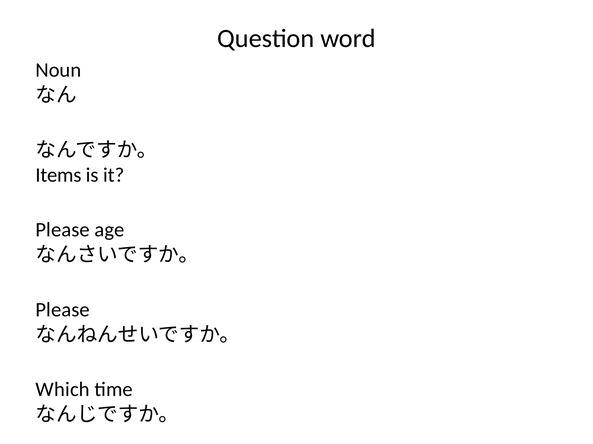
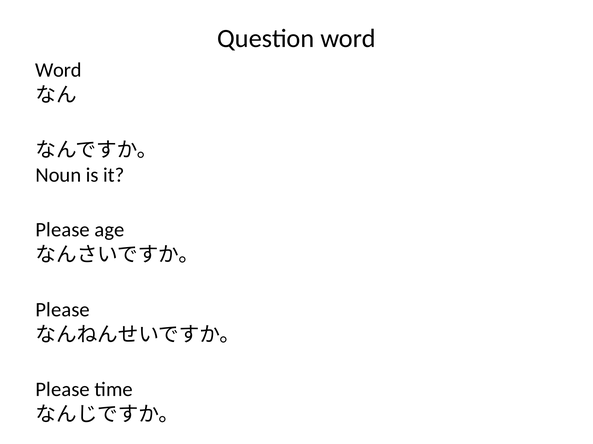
Noun at (58, 70): Noun -> Word
Items: Items -> Noun
Which at (63, 390): Which -> Please
